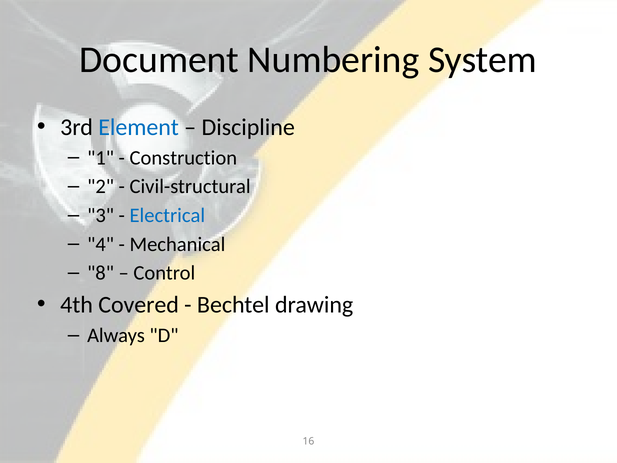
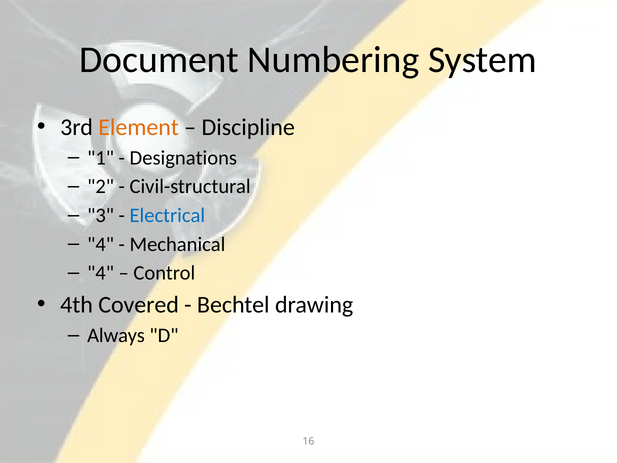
Element colour: blue -> orange
Construction: Construction -> Designations
8 at (101, 273): 8 -> 4
